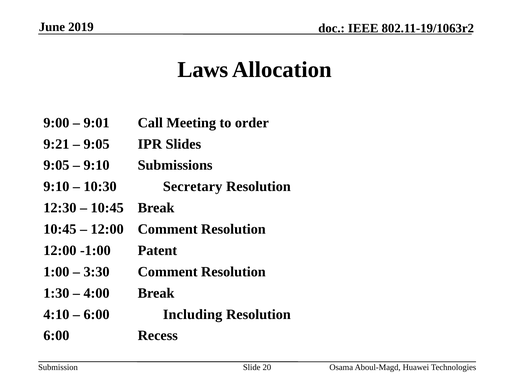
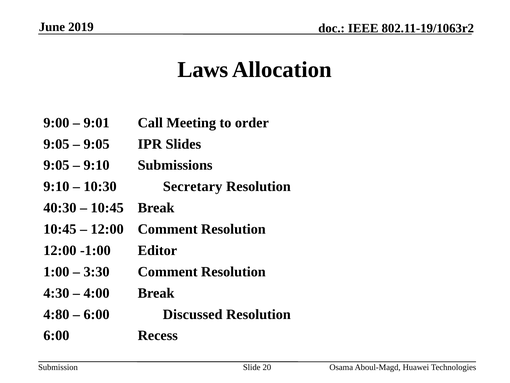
9:21 at (56, 144): 9:21 -> 9:05
12:30: 12:30 -> 40:30
Patent: Patent -> Editor
1:30: 1:30 -> 4:30
4:10: 4:10 -> 4:80
Including: Including -> Discussed
